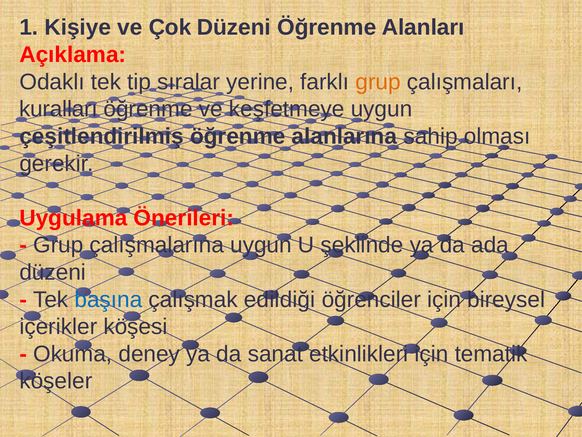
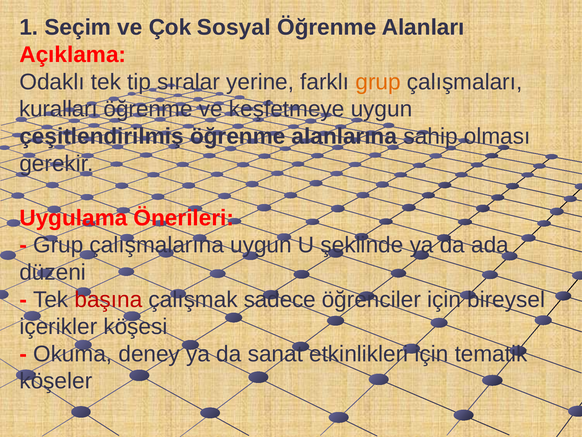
Kişiye: Kişiye -> Seçim
Çok Düzeni: Düzeni -> Sosyal
başına colour: blue -> red
edildiği: edildiği -> sadece
